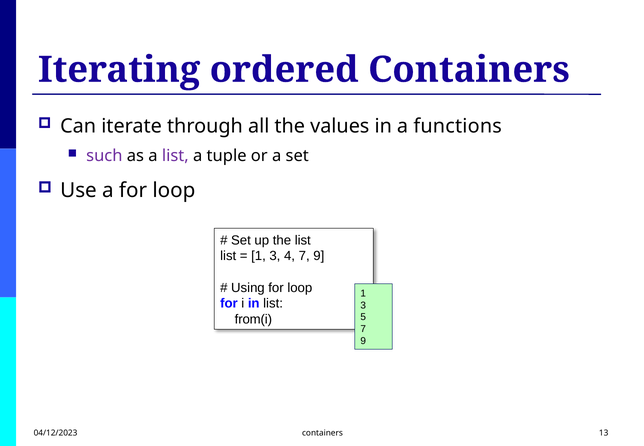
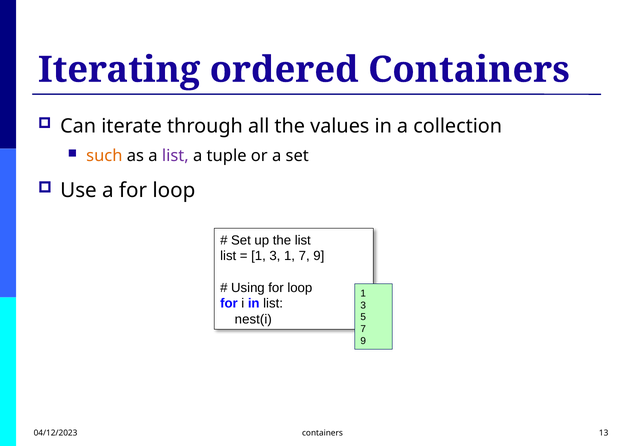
functions: functions -> collection
such colour: purple -> orange
3 4: 4 -> 1
from(i: from(i -> nest(i
